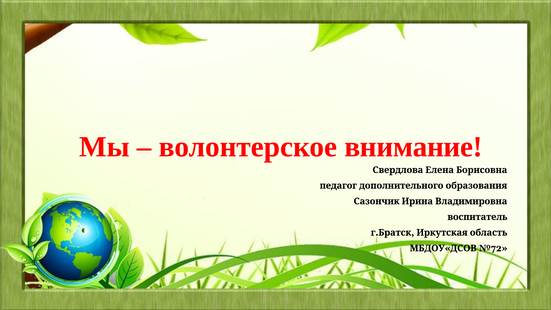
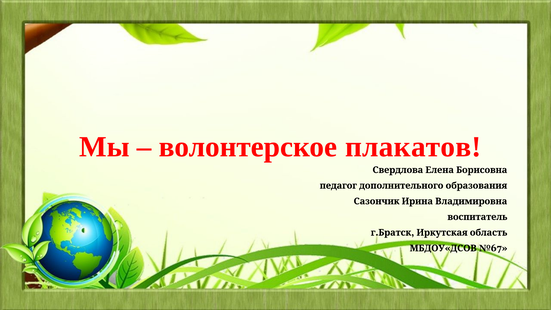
внимание: внимание -> плакатов
№72: №72 -> №67
